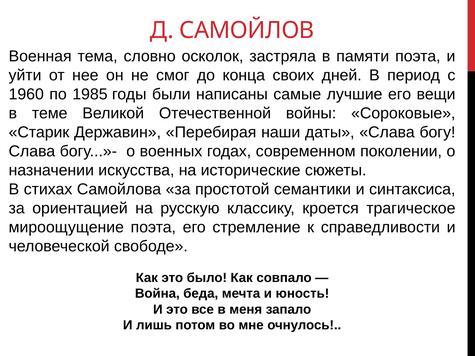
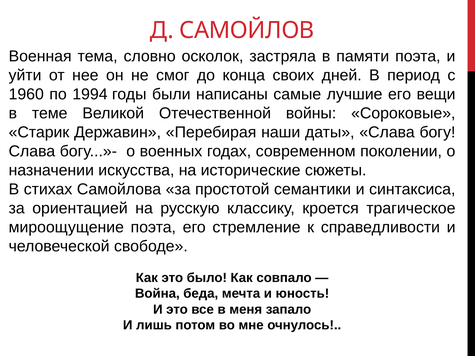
1985: 1985 -> 1994
